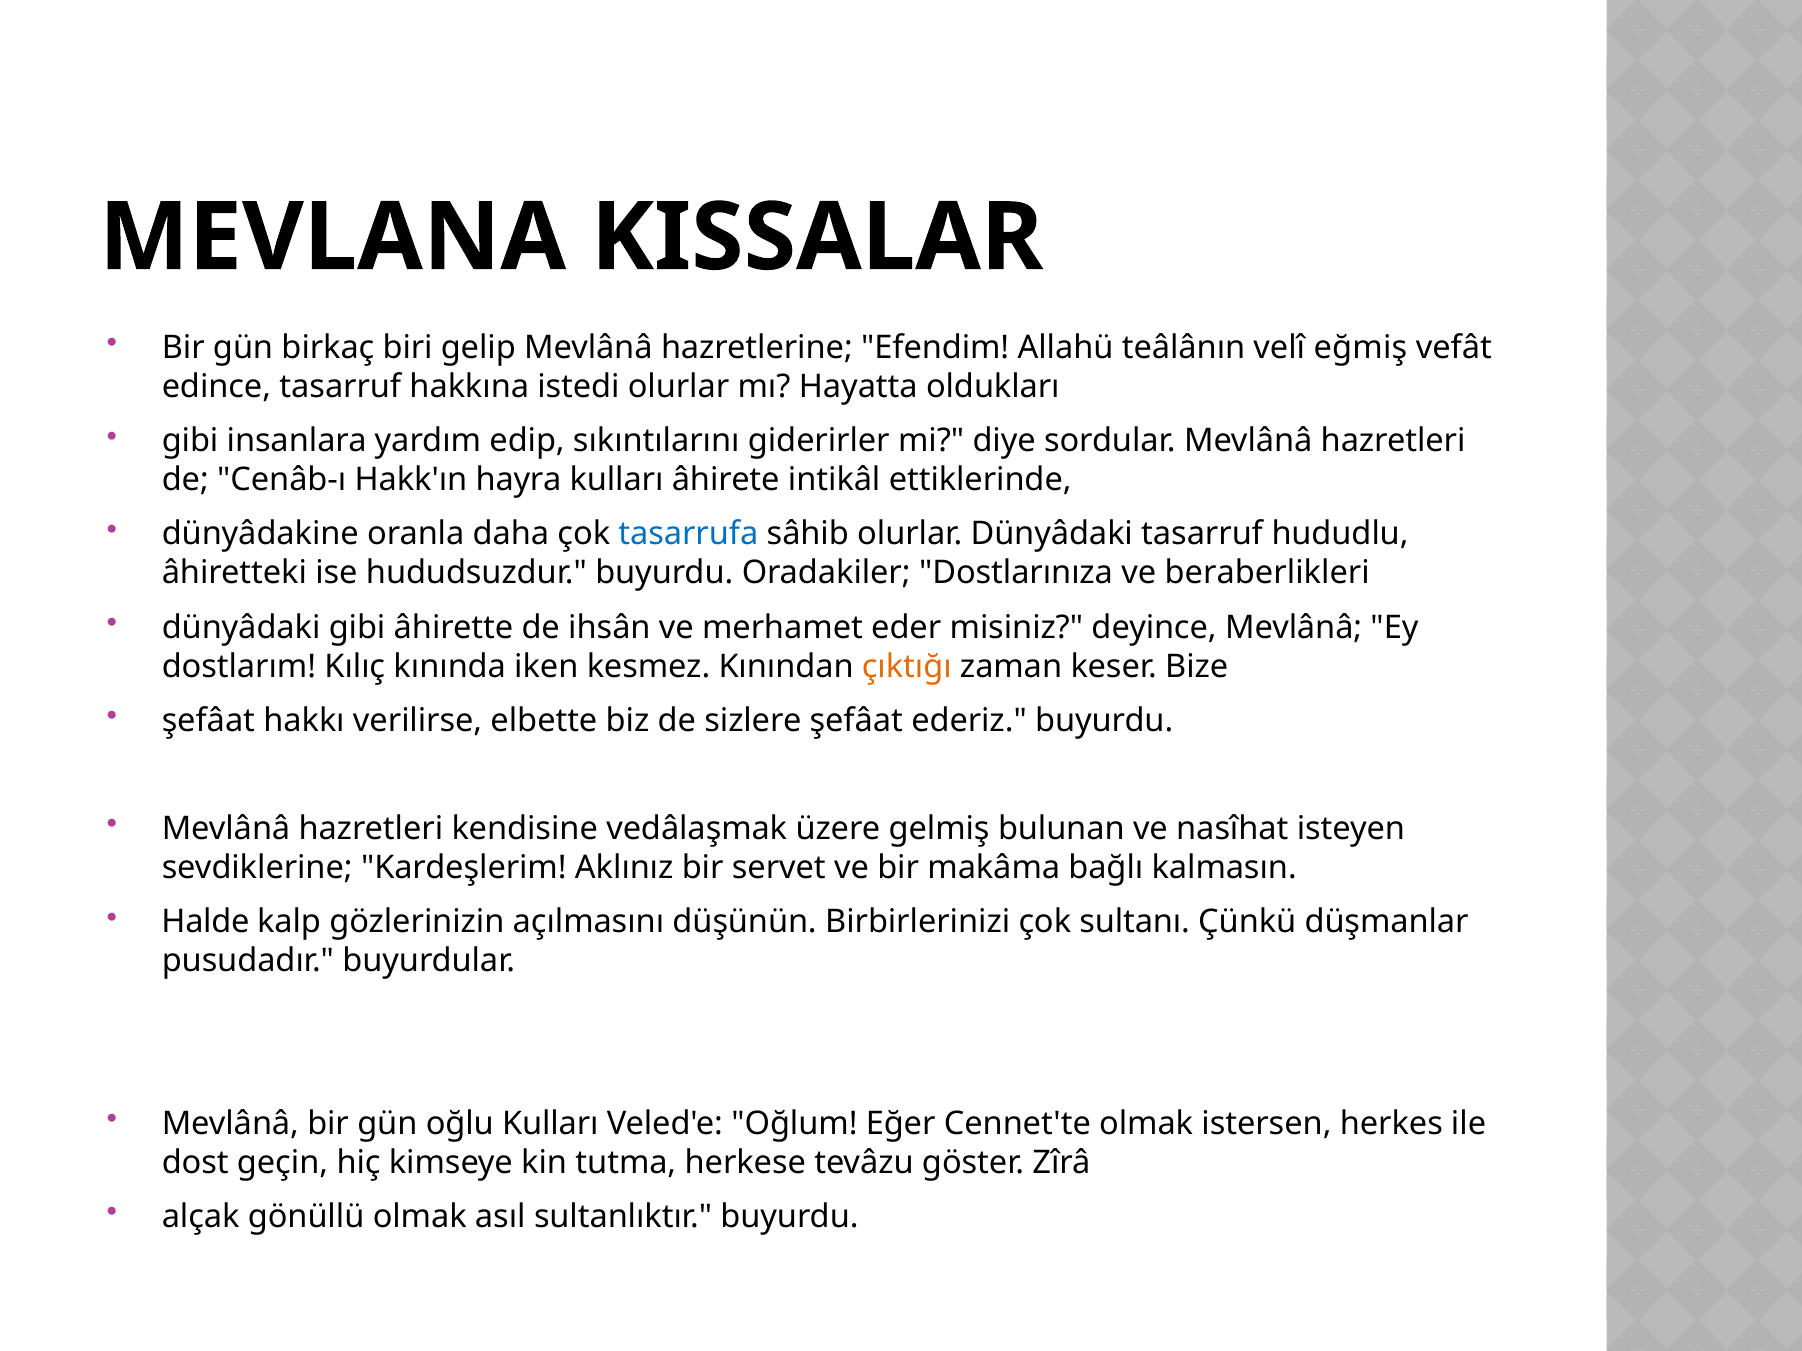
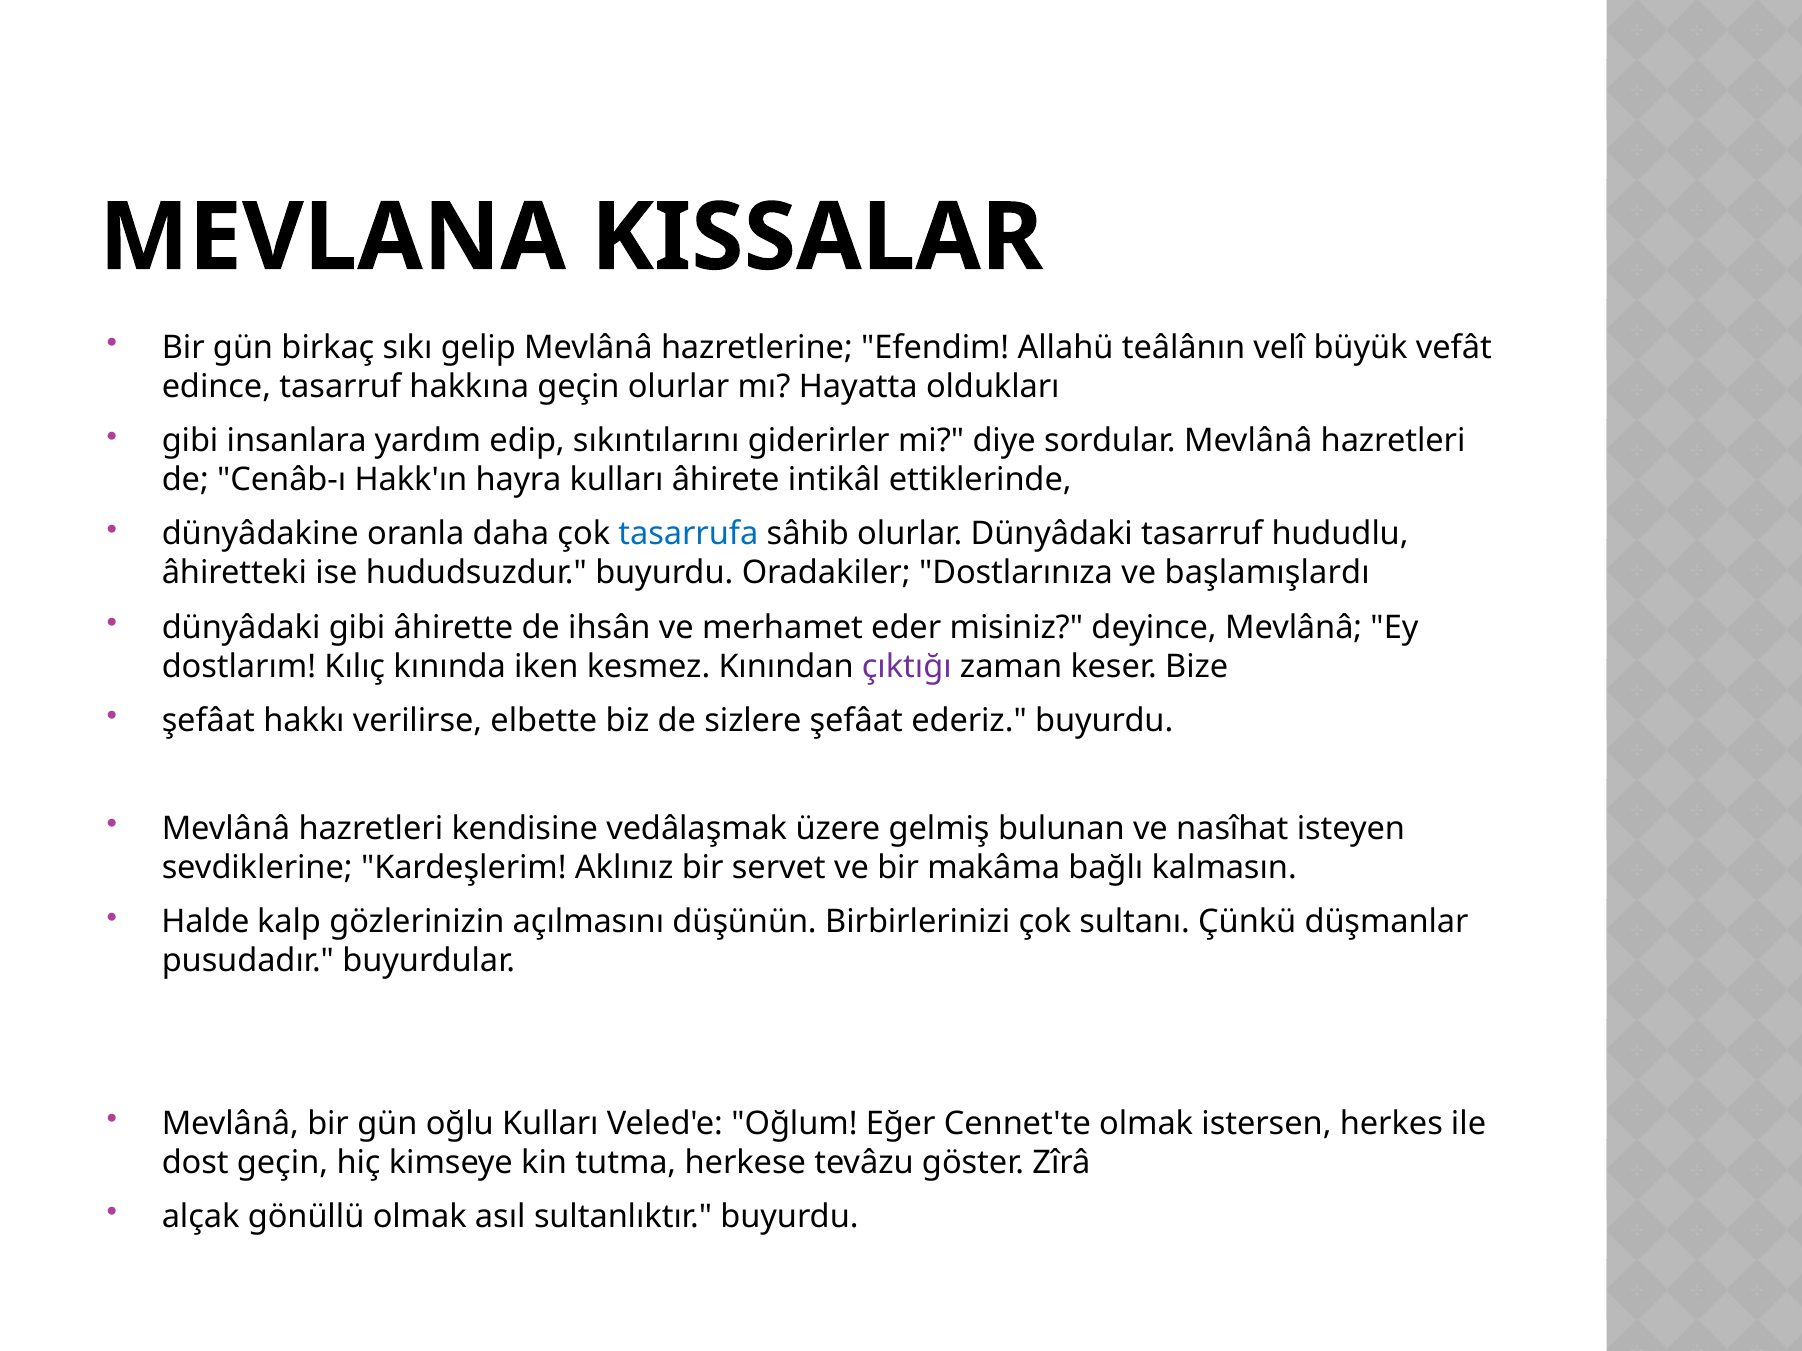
biri: biri -> sıkı
eğmiş: eğmiş -> büyük
hakkına istedi: istedi -> geçin
beraberlikleri: beraberlikleri -> başlamışlardı
çıktığı colour: orange -> purple
